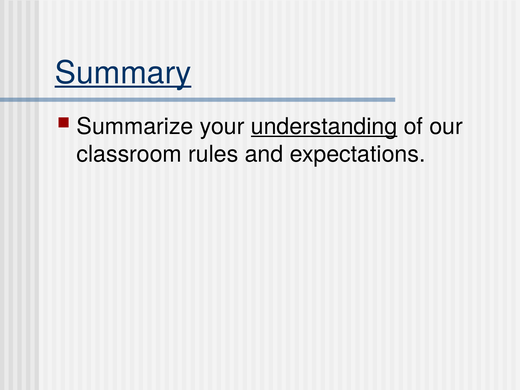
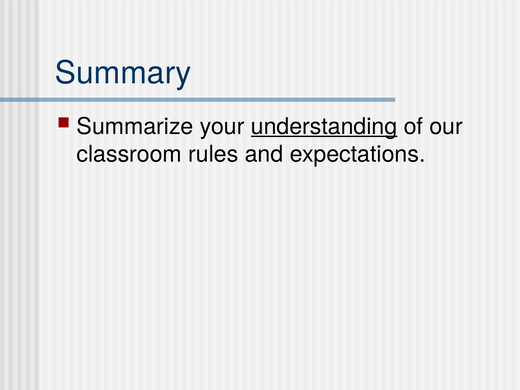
Summary underline: present -> none
